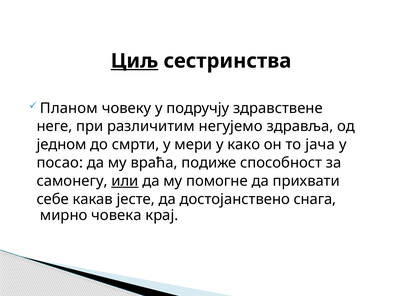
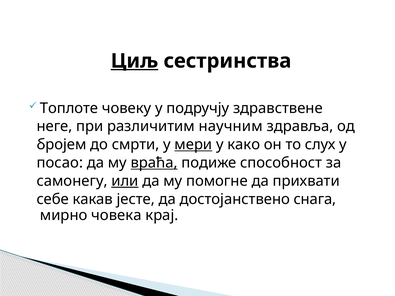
Планом: Планом -> Топлоте
негујемо: негујемо -> научним
једном: једном -> бројем
мери underline: none -> present
јача: јача -> слух
враћа underline: none -> present
